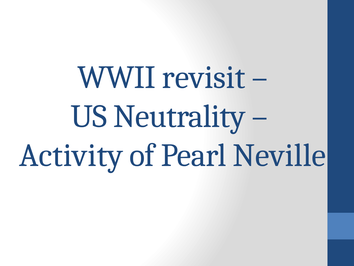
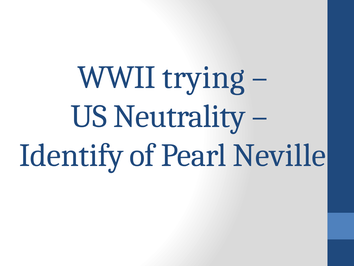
revisit: revisit -> trying
Activity: Activity -> Identify
